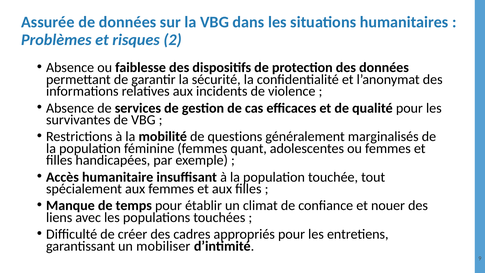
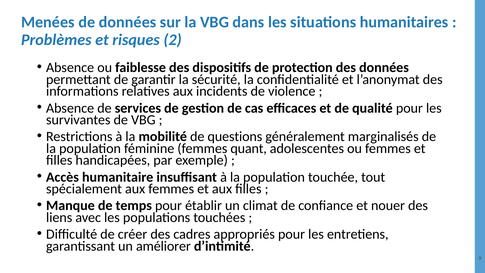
Assurée: Assurée -> Menées
mobiliser: mobiliser -> améliorer
